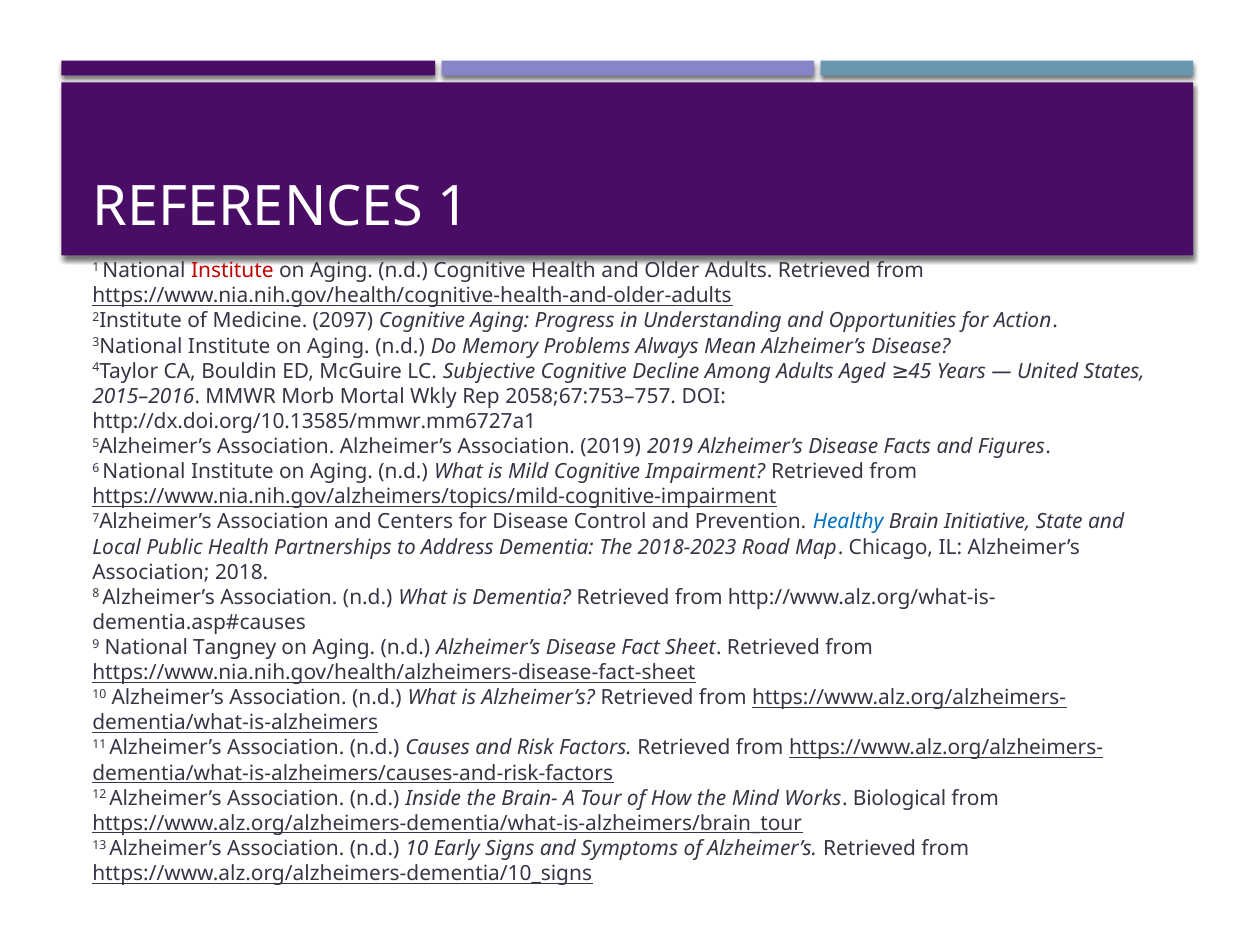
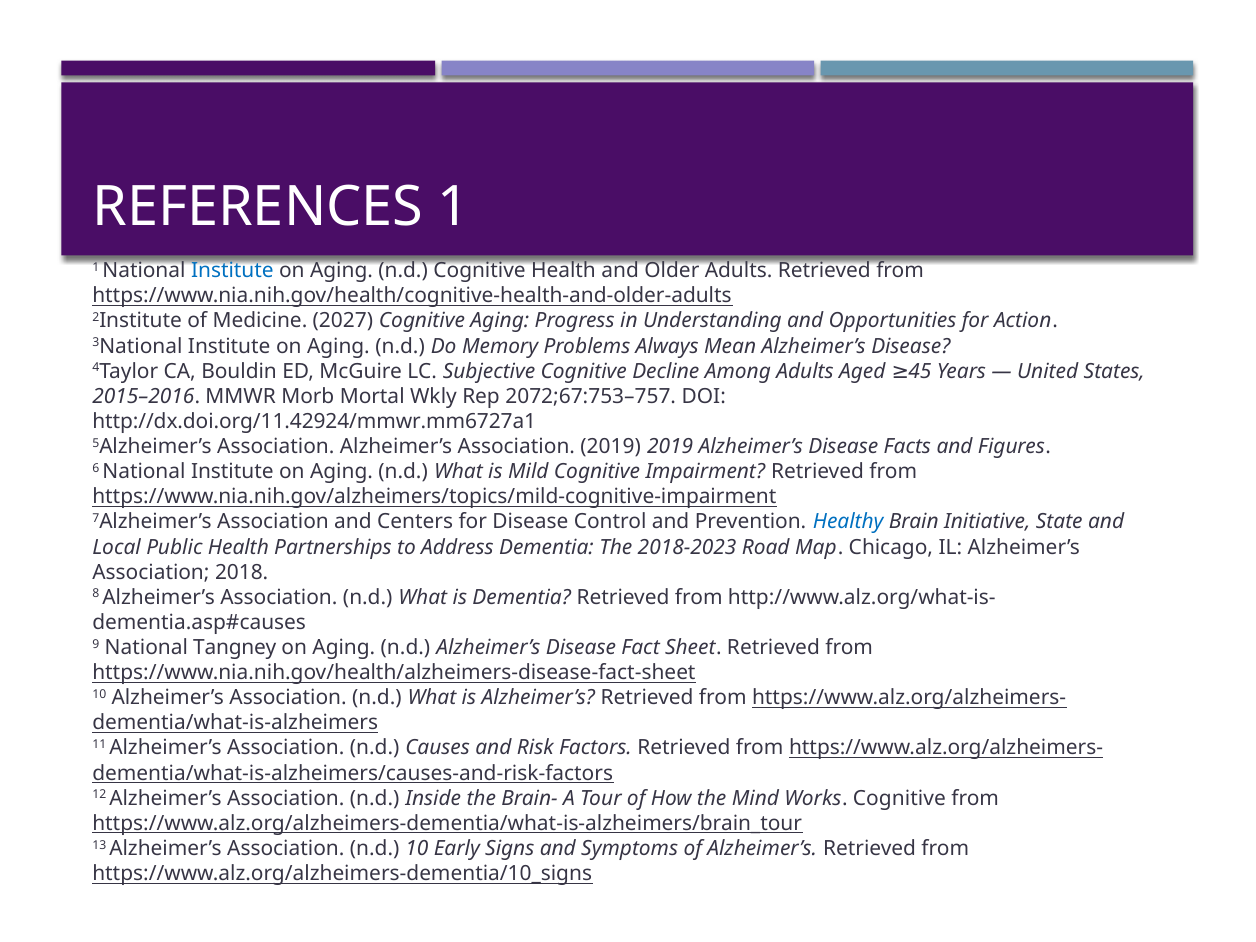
Institute at (232, 271) colour: red -> blue
2097: 2097 -> 2027
2058;67:753–757: 2058;67:753–757 -> 2072;67:753–757
http://dx.doi.org/10.13585/mmwr.mm6727a1: http://dx.doi.org/10.13585/mmwr.mm6727a1 -> http://dx.doi.org/11.42924/mmwr.mm6727a1
Works Biological: Biological -> Cognitive
